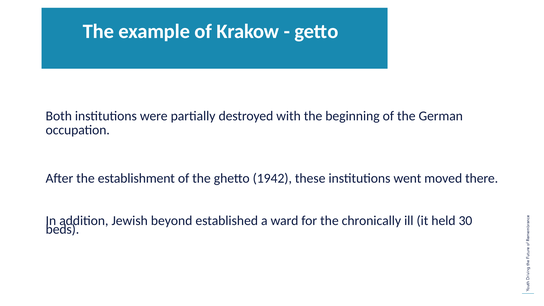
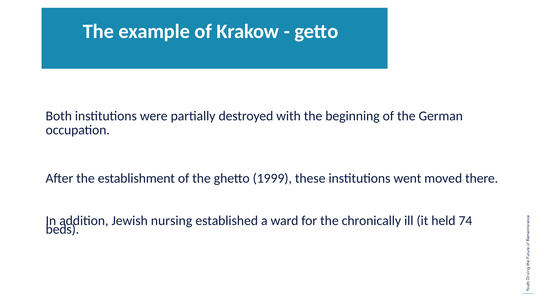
1942: 1942 -> 1999
beyond: beyond -> nursing
30: 30 -> 74
